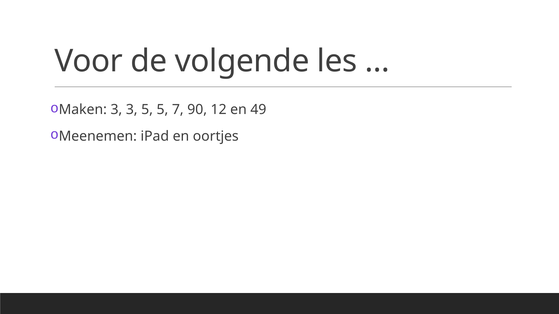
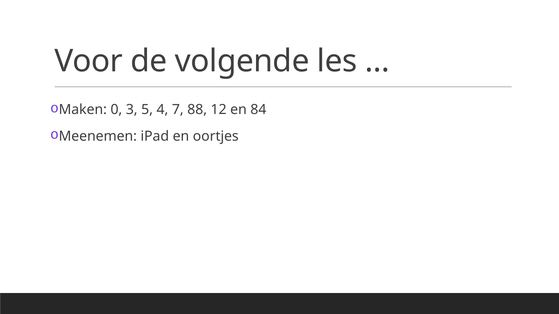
Maken 3: 3 -> 0
5 5: 5 -> 4
90: 90 -> 88
49: 49 -> 84
